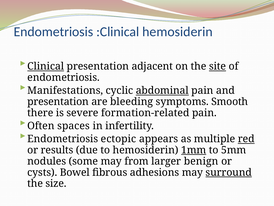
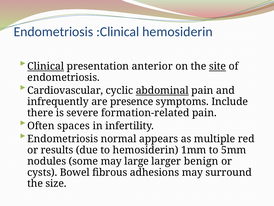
adjacent: adjacent -> anterior
Manifestations: Manifestations -> Cardiovascular
presentation at (58, 101): presentation -> infrequently
bleeding: bleeding -> presence
Smooth: Smooth -> Include
ectopic: ectopic -> normal
red underline: present -> none
1mm underline: present -> none
from: from -> large
surround underline: present -> none
